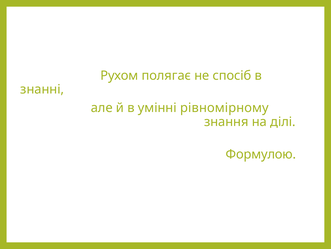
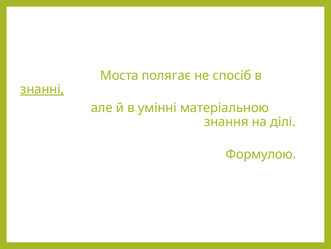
Рухом: Рухом -> Моста
знанні underline: none -> present
рівномірному: рівномірному -> матеріальною
